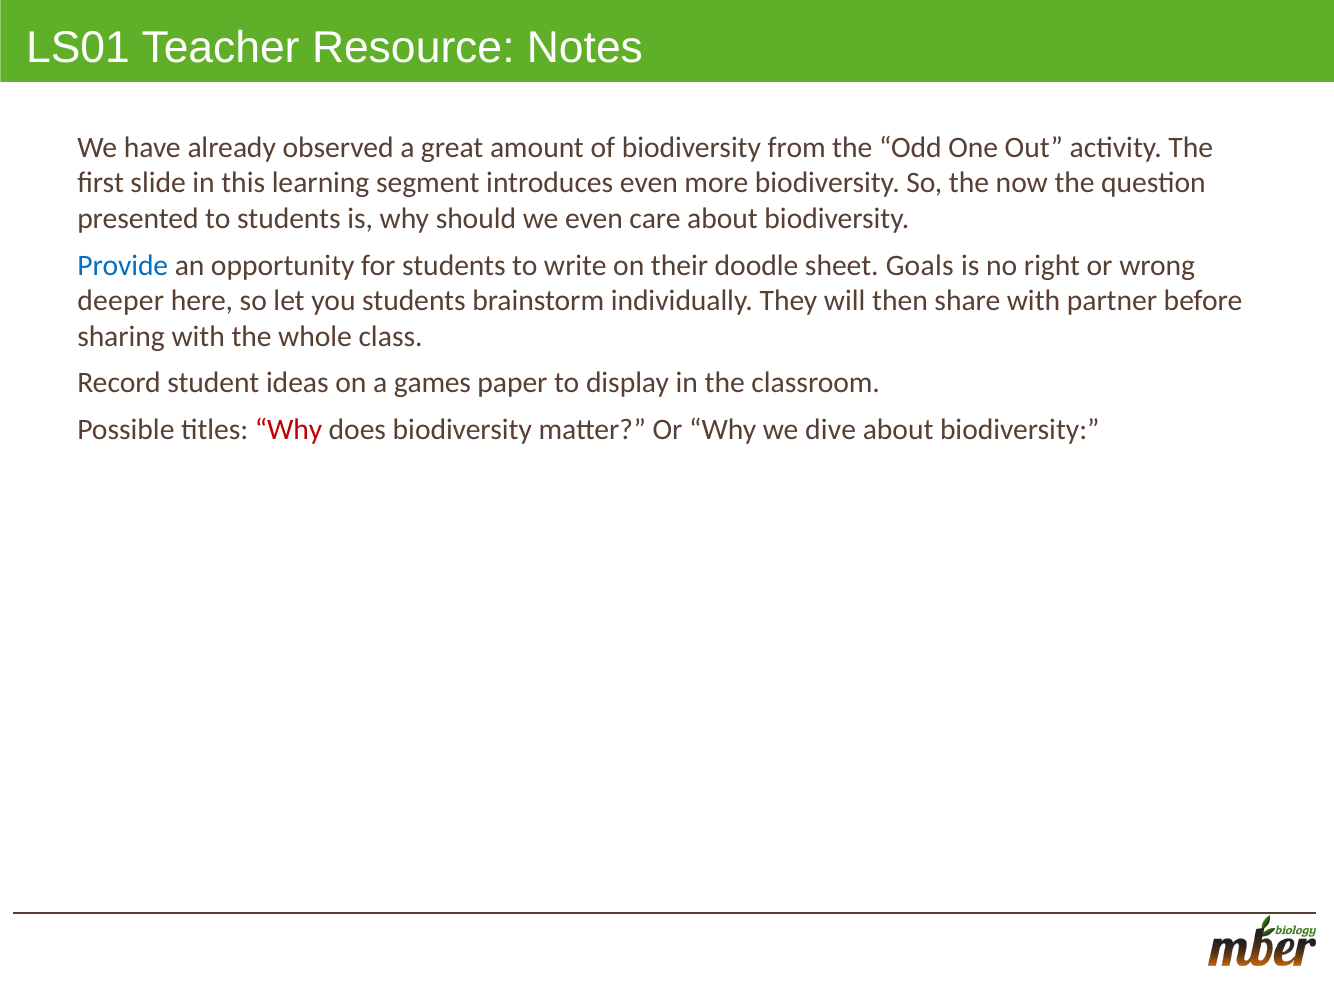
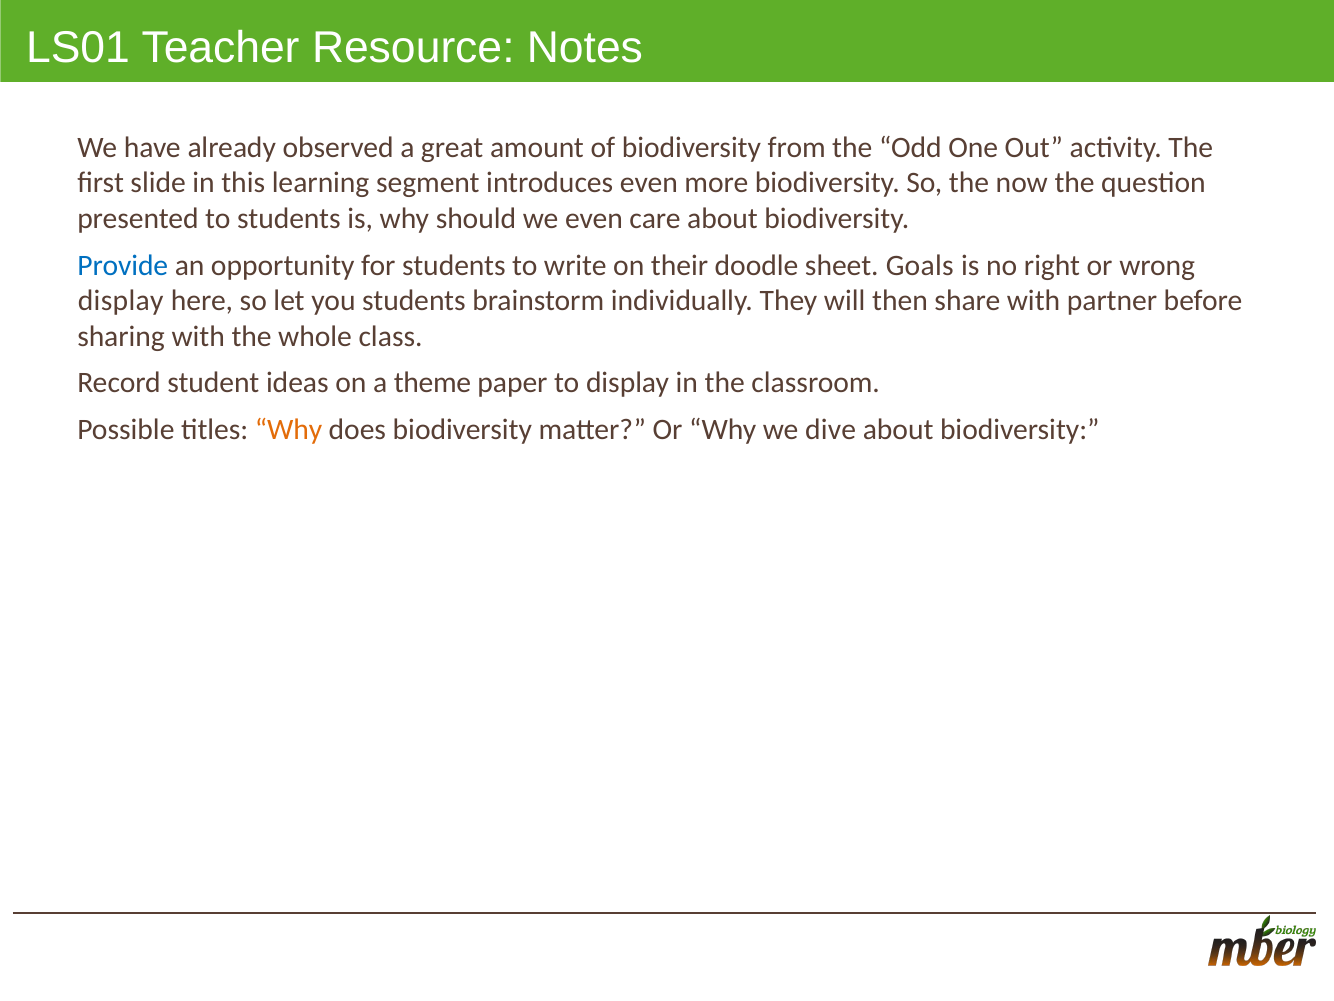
deeper at (121, 301): deeper -> display
games: games -> theme
Why at (289, 429) colour: red -> orange
